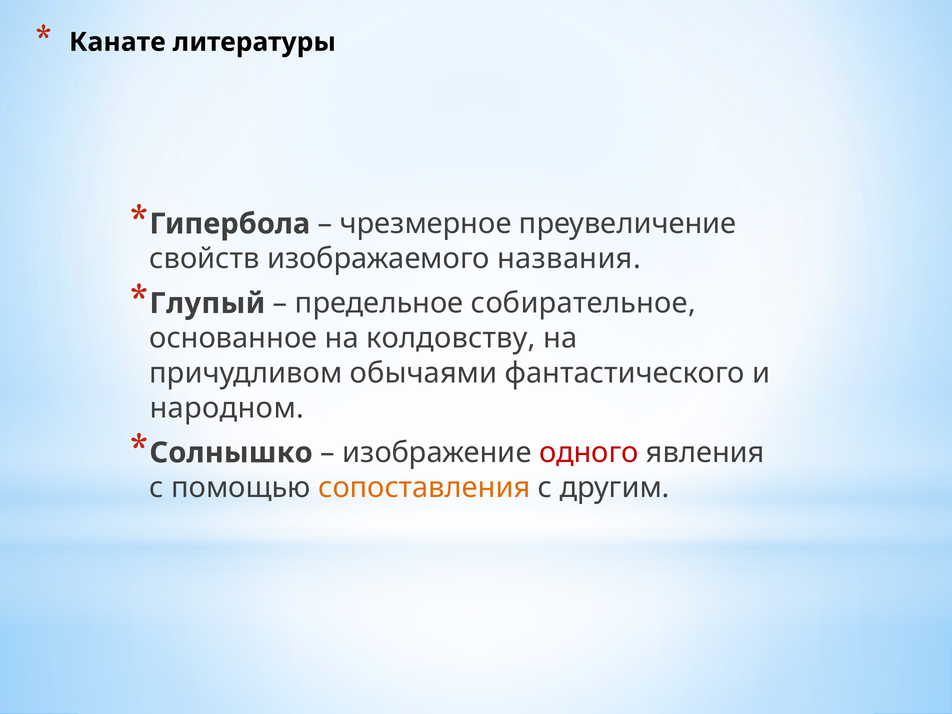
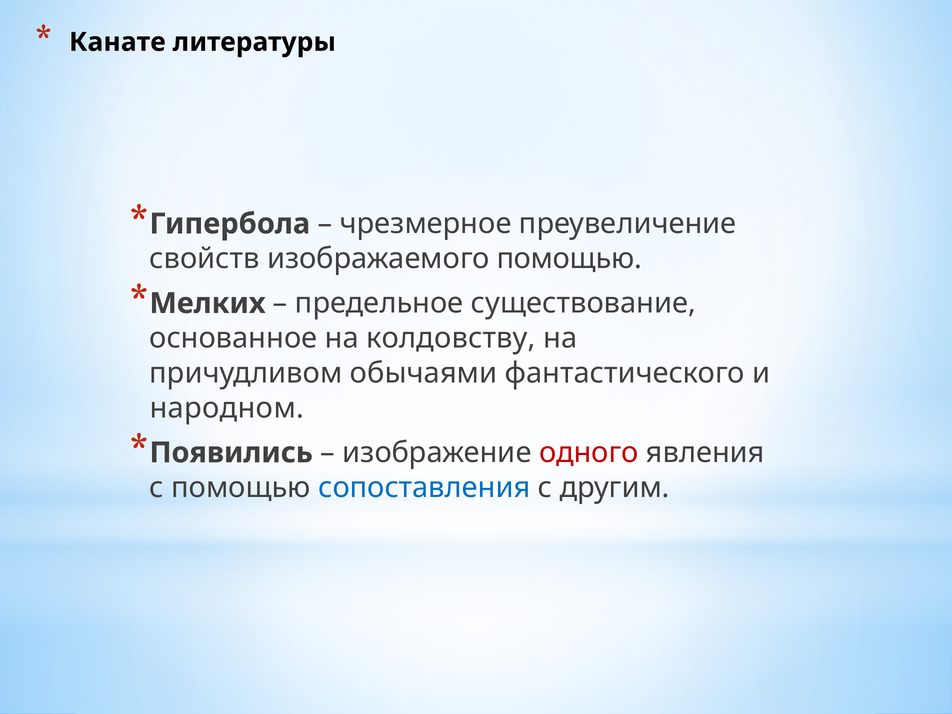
изображаемого названия: названия -> помощью
Глупый: Глупый -> Мелких
собирательное: собирательное -> существование
Солнышко: Солнышко -> Появились
сопоставления colour: orange -> blue
